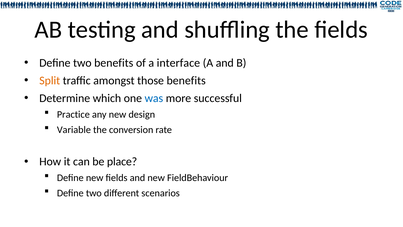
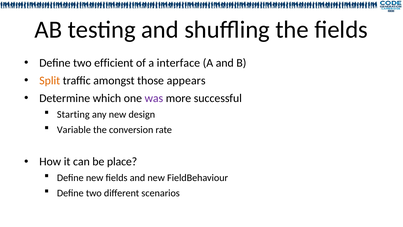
two benefits: benefits -> efficient
those benefits: benefits -> appears
was colour: blue -> purple
Practice: Practice -> Starting
